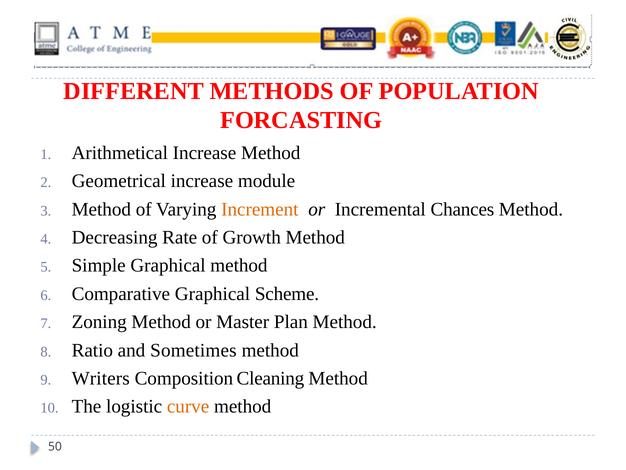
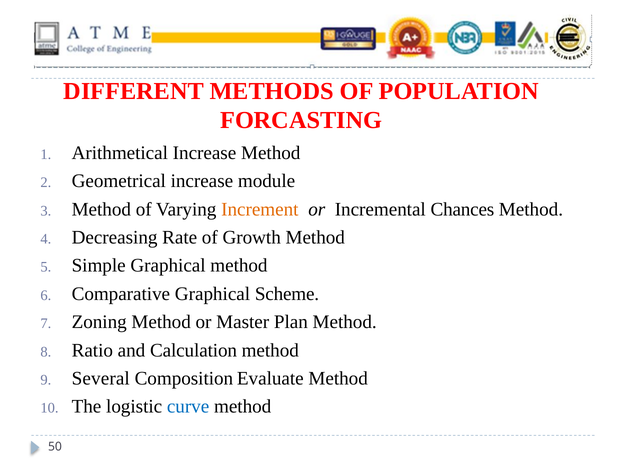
Sometimes: Sometimes -> Calculation
Writers: Writers -> Several
Cleaning: Cleaning -> Evaluate
curve colour: orange -> blue
